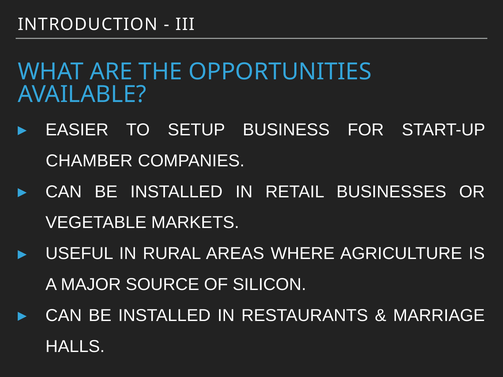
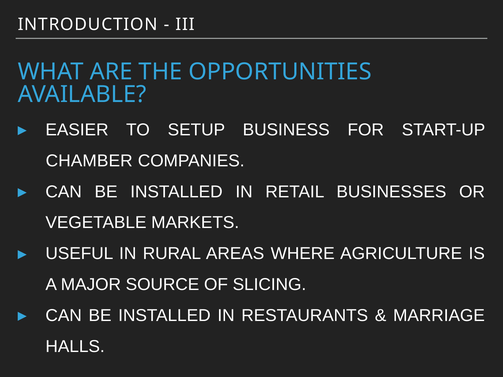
SILICON: SILICON -> SLICING
